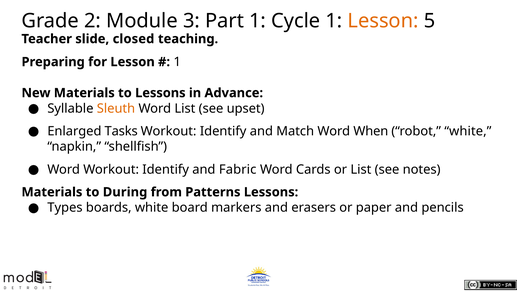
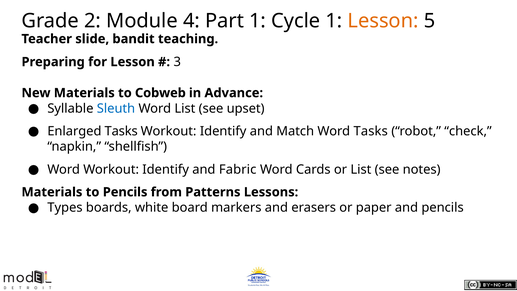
3: 3 -> 4
closed: closed -> bandit
1 at (177, 62): 1 -> 3
to Lessons: Lessons -> Cobweb
Sleuth colour: orange -> blue
Word When: When -> Tasks
robot white: white -> check
to During: During -> Pencils
